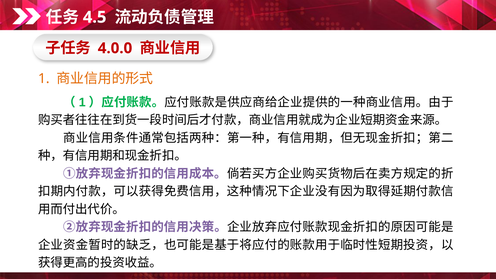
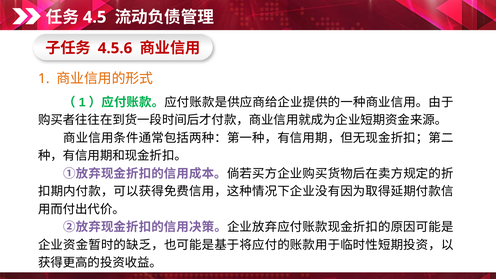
4.0.0: 4.0.0 -> 4.5.6
